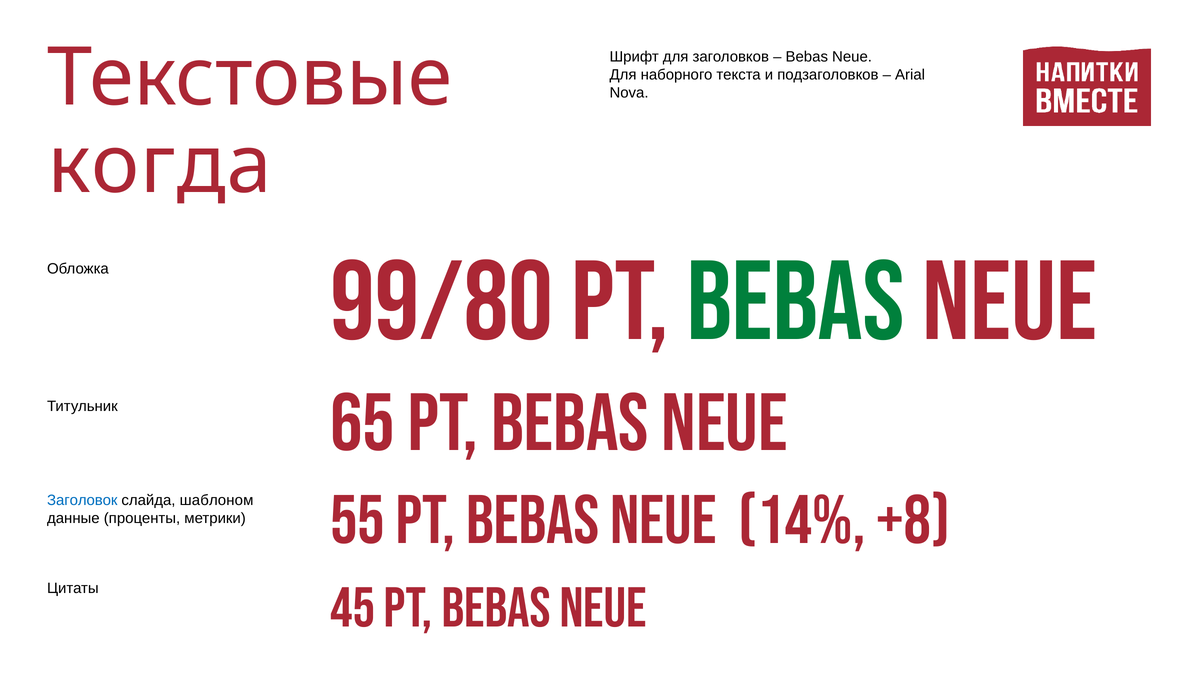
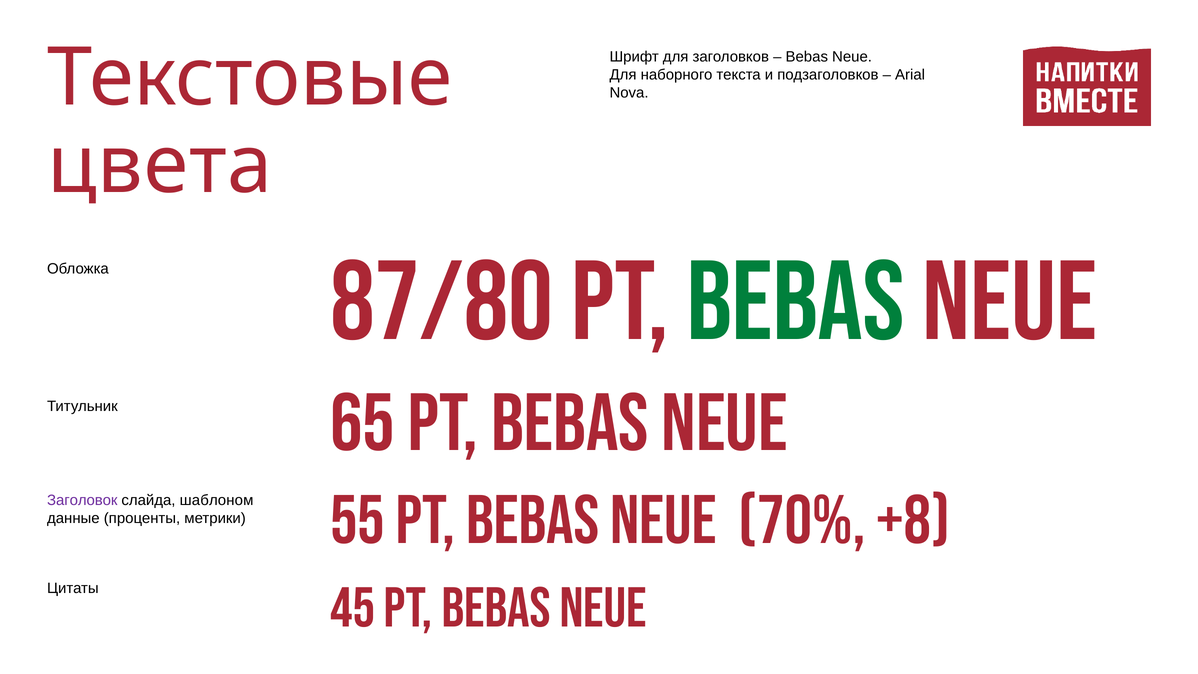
когда: когда -> цвета
99/80: 99/80 -> 87/80
Заголовок colour: blue -> purple
14%: 14% -> 70%
